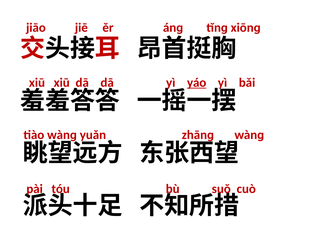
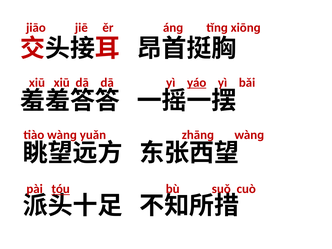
tóu underline: none -> present
